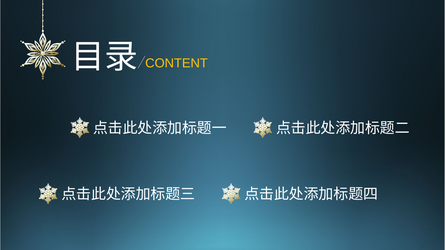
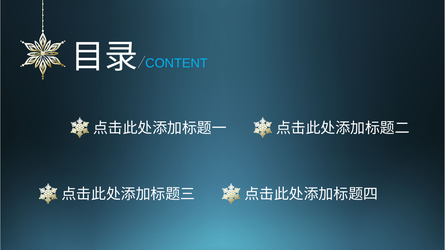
CONTENT colour: yellow -> light blue
